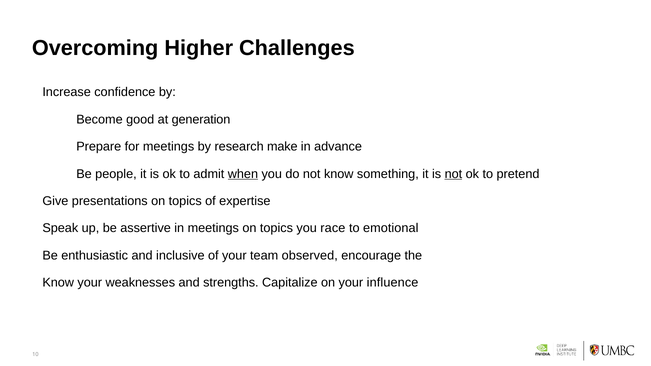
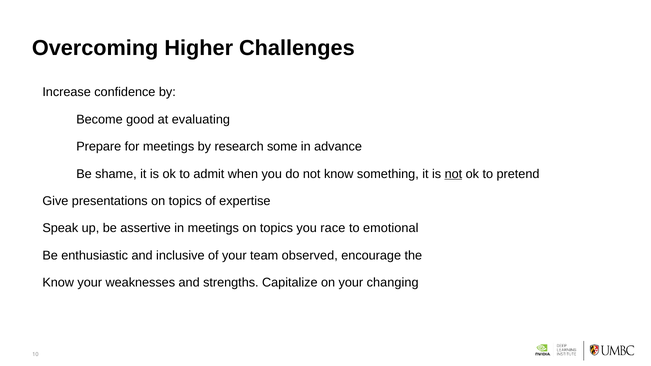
generation: generation -> evaluating
make: make -> some
people: people -> shame
when underline: present -> none
influence: influence -> changing
